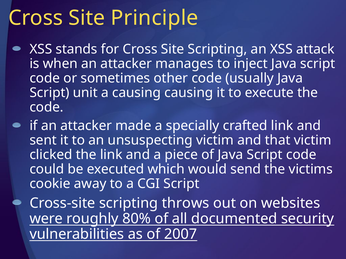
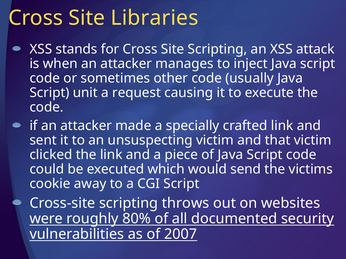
Principle: Principle -> Libraries
a causing: causing -> request
